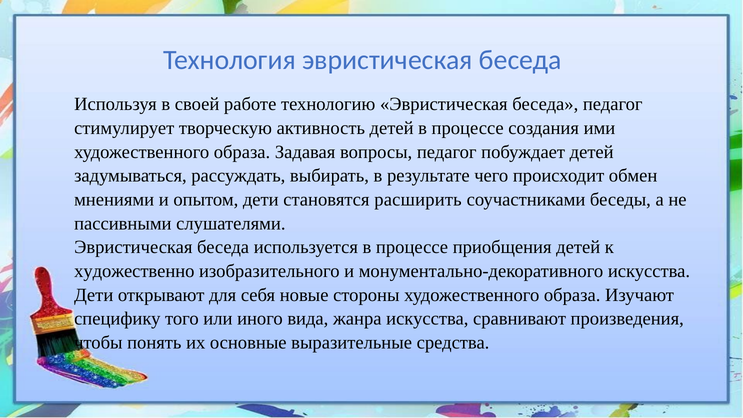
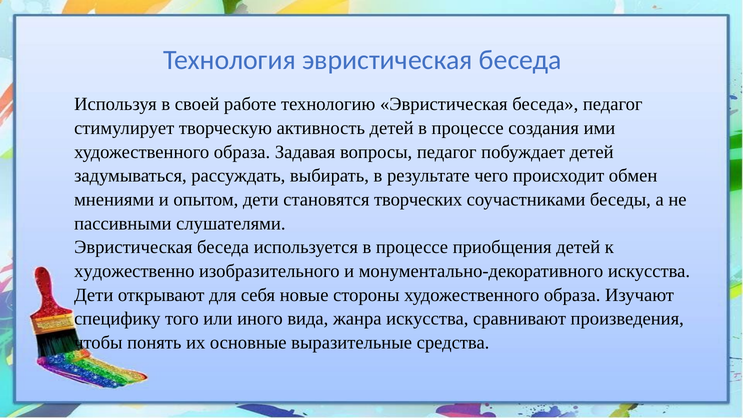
расширить: расширить -> творческих
